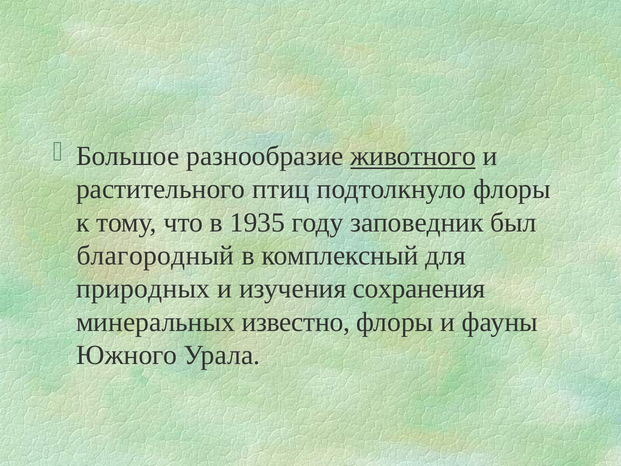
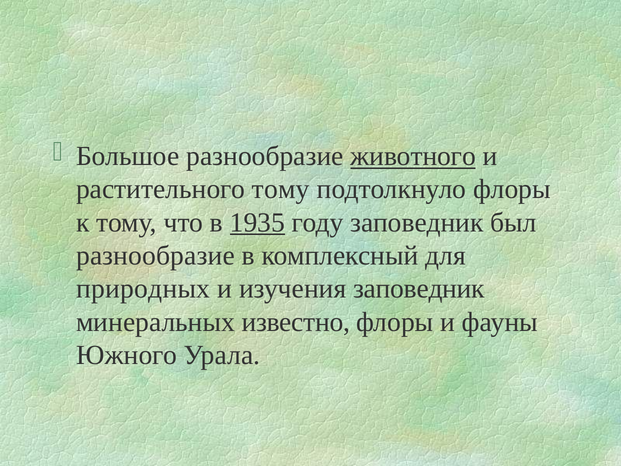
растительного птиц: птиц -> тому
1935 underline: none -> present
благородный at (155, 256): благородный -> разнообразие
изучения сохранения: сохранения -> заповедник
